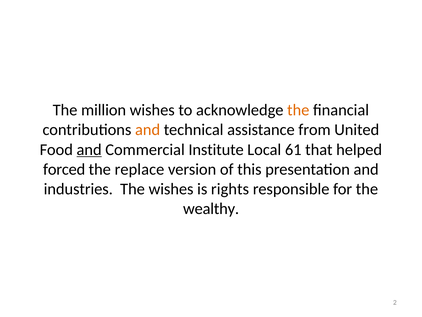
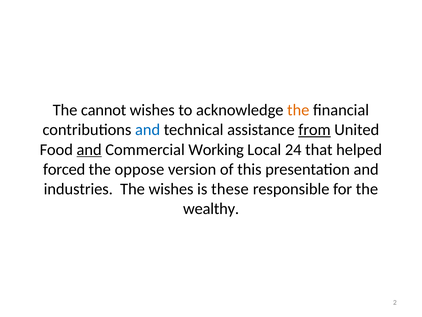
million: million -> cannot
and at (148, 130) colour: orange -> blue
from underline: none -> present
Institute: Institute -> Working
61: 61 -> 24
replace: replace -> oppose
rights: rights -> these
